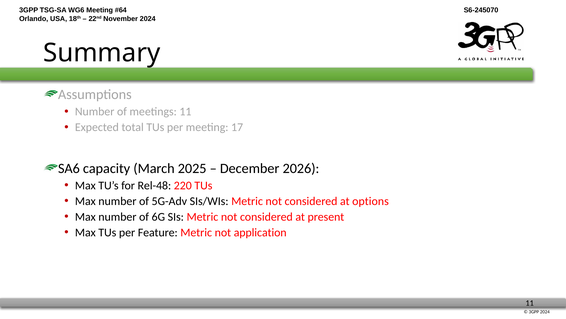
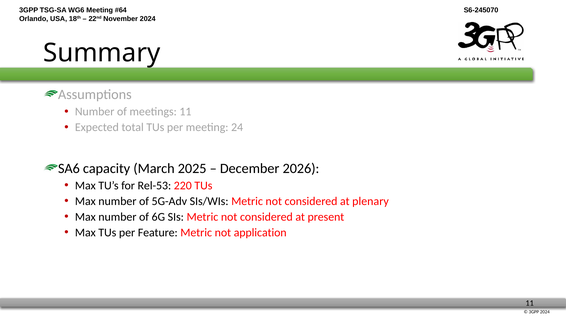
17: 17 -> 24
Rel-48: Rel-48 -> Rel-53
options: options -> plenary
